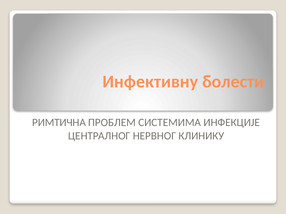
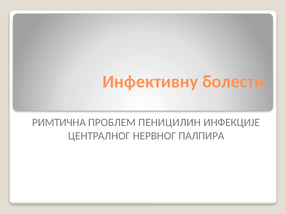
СИСТЕМИМА: СИСТЕМИМА -> ПЕНИЦИЛИН
КЛИНИКУ: КЛИНИКУ -> ПАЛПИРА
